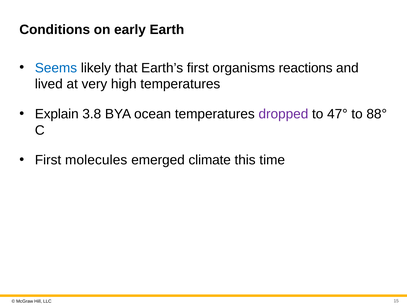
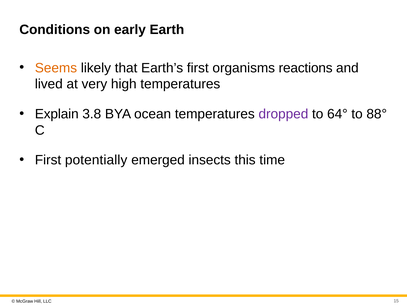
Seems colour: blue -> orange
47°: 47° -> 64°
molecules: molecules -> potentially
climate: climate -> insects
